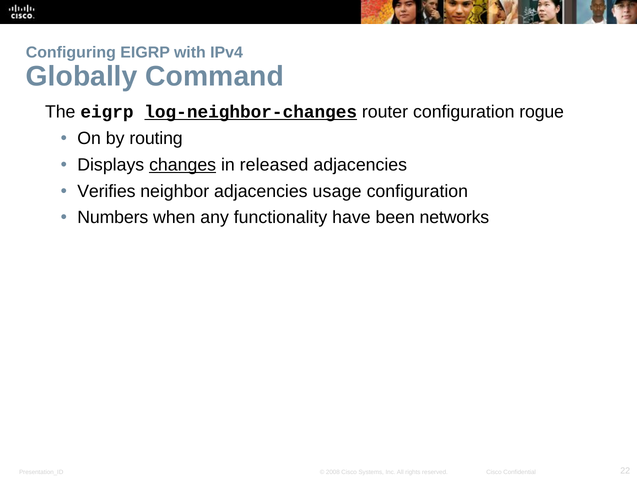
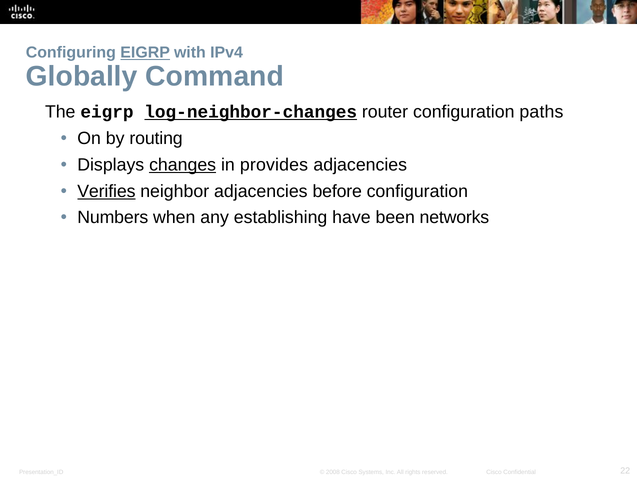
EIGRP at (145, 53) underline: none -> present
rogue: rogue -> paths
released: released -> provides
Verifies underline: none -> present
usage: usage -> before
functionality: functionality -> establishing
